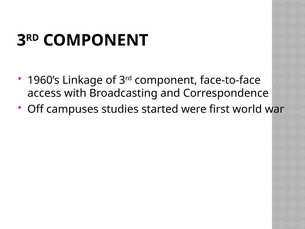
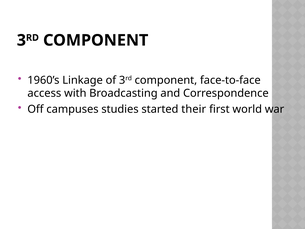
were: were -> their
